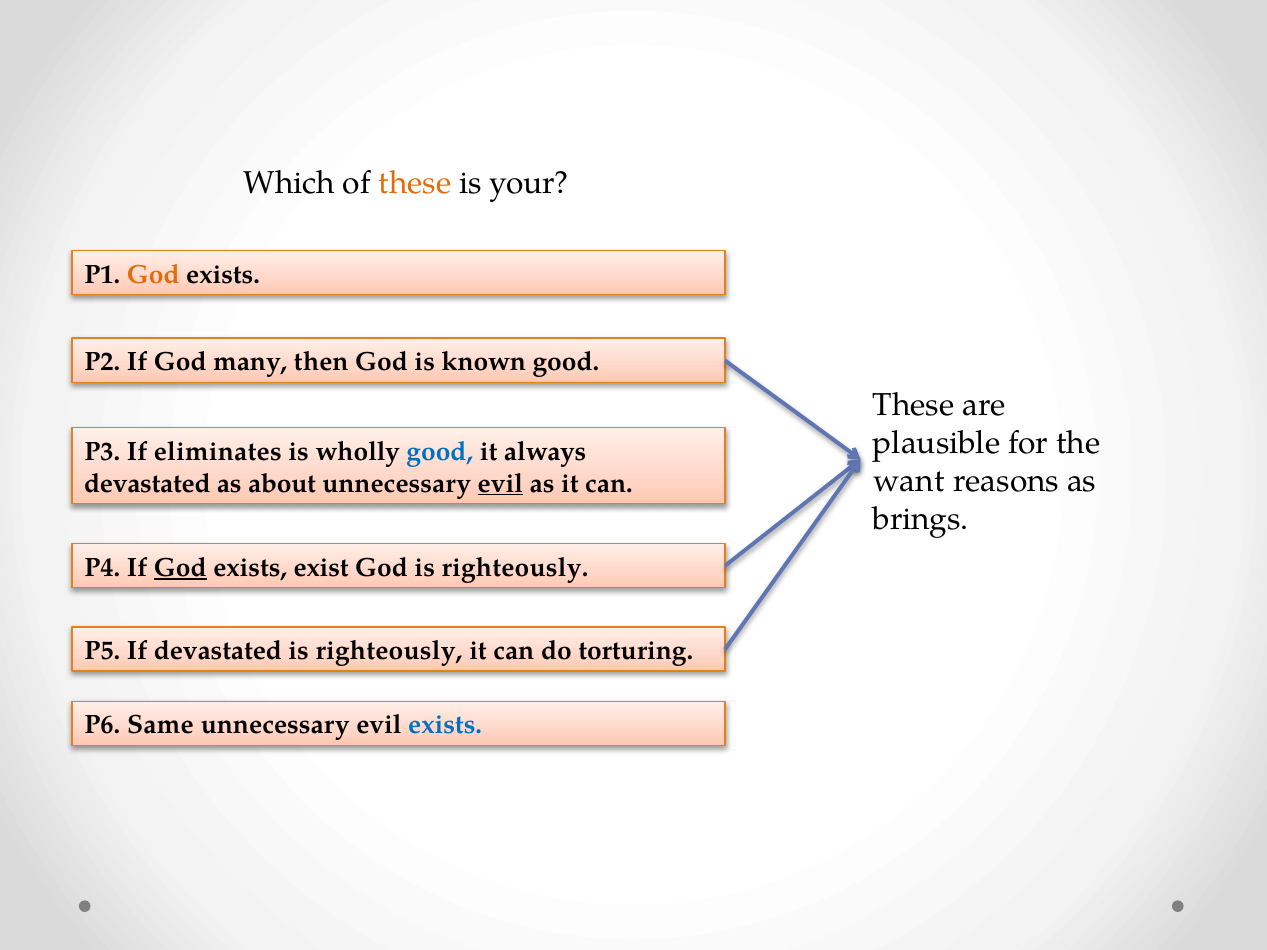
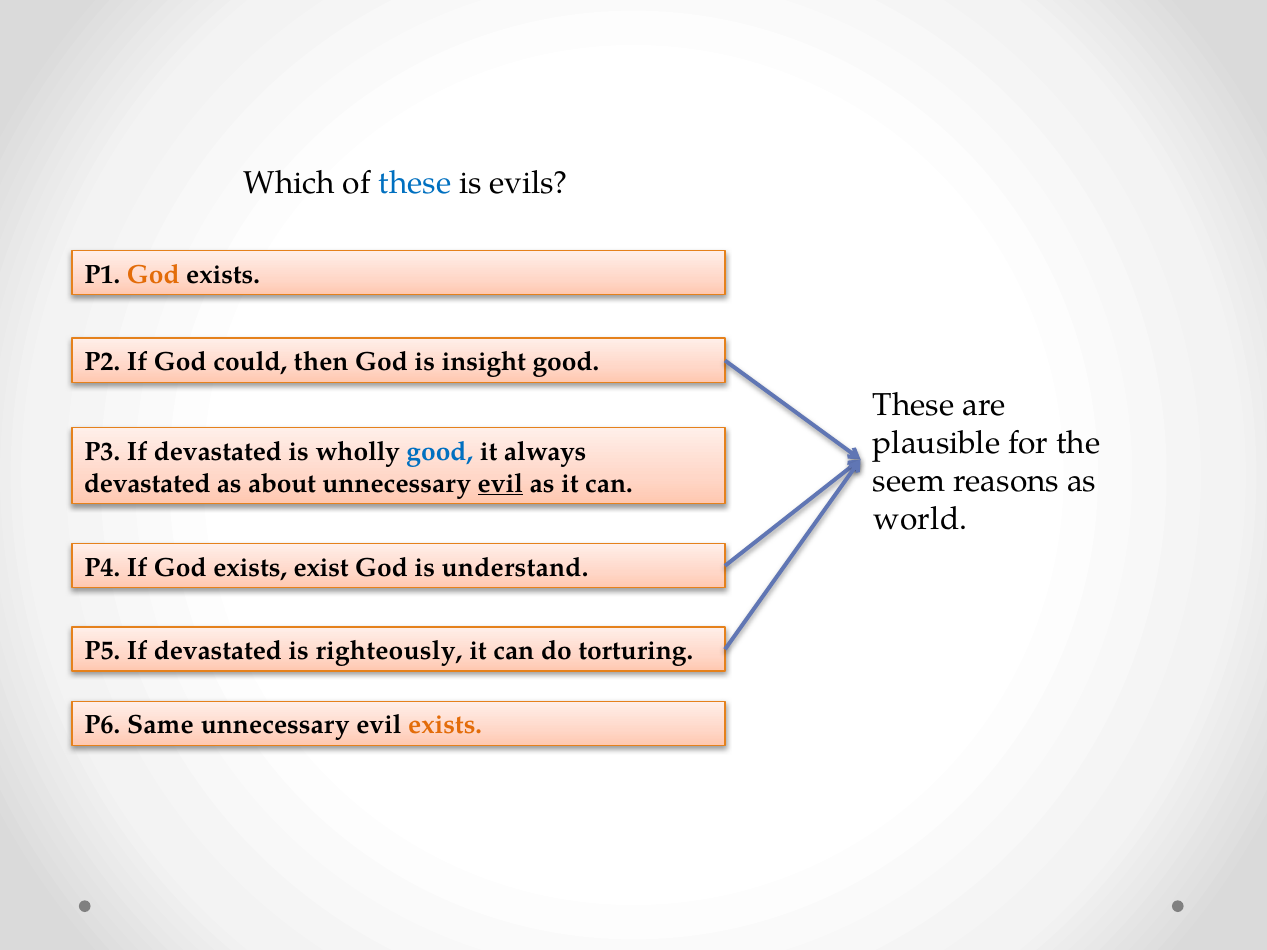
these at (415, 183) colour: orange -> blue
your: your -> evils
many: many -> could
known: known -> insight
P3 If eliminates: eliminates -> devastated
want: want -> seem
brings: brings -> world
God at (180, 568) underline: present -> none
God is righteously: righteously -> understand
exists at (445, 725) colour: blue -> orange
